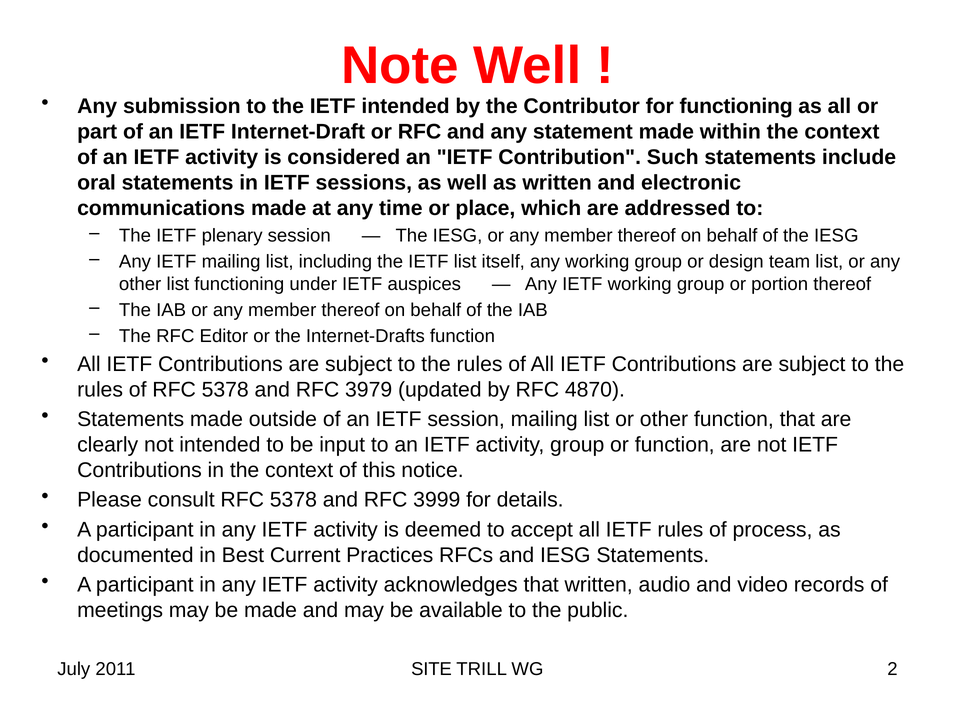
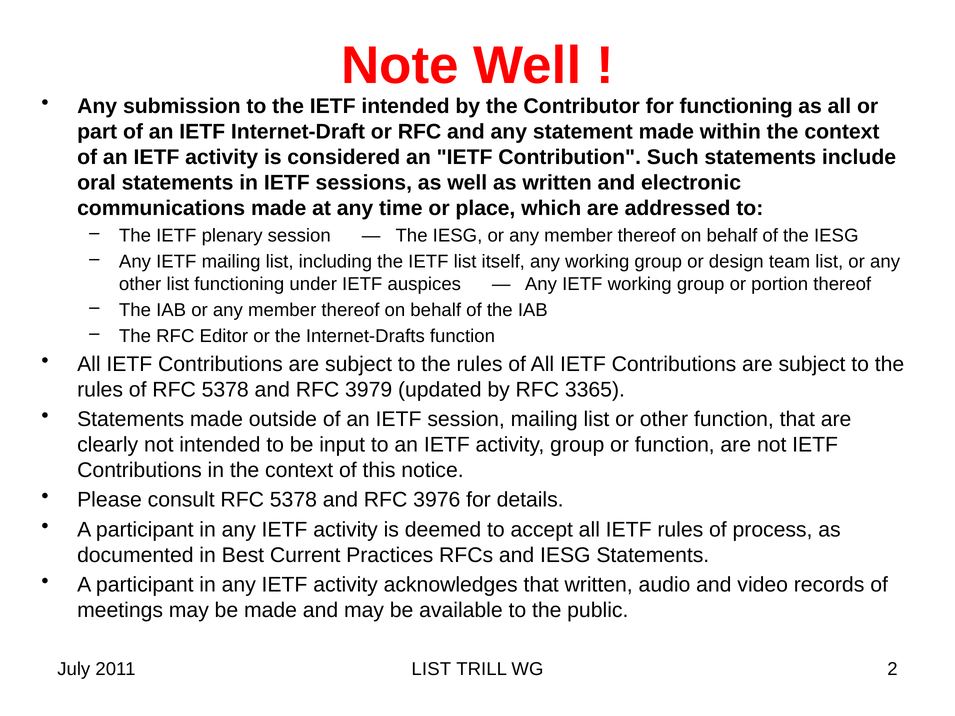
4870: 4870 -> 3365
3999: 3999 -> 3976
2011 SITE: SITE -> LIST
